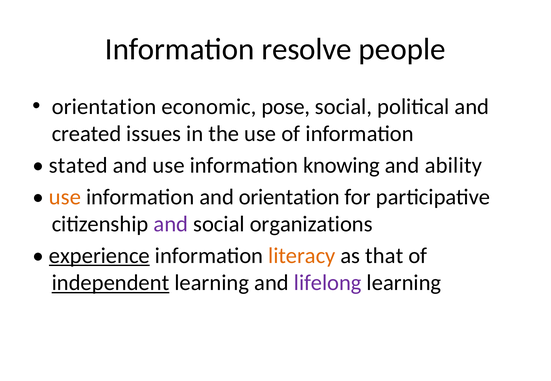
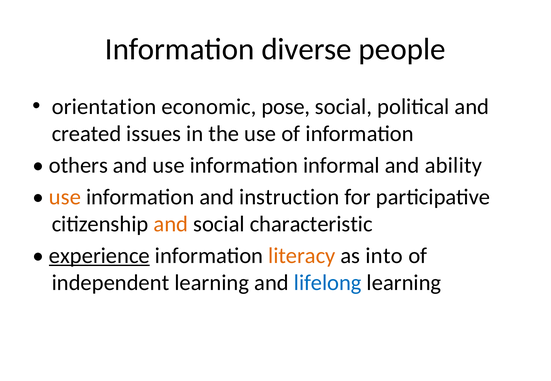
resolve: resolve -> diverse
stated: stated -> others
knowing: knowing -> informal
and orientation: orientation -> instruction
and at (171, 224) colour: purple -> orange
organizations: organizations -> characteristic
that: that -> into
independent underline: present -> none
lifelong colour: purple -> blue
